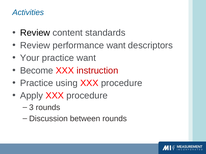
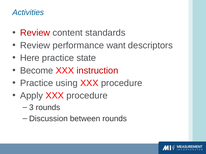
Review at (35, 33) colour: black -> red
Your: Your -> Here
practice want: want -> state
